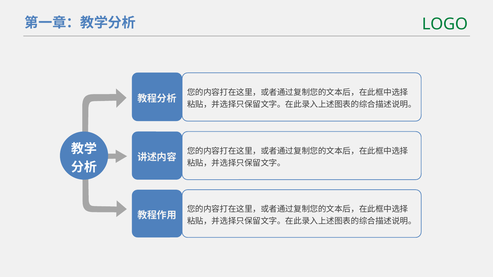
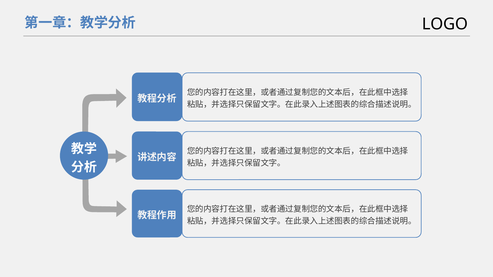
LOGO colour: green -> black
